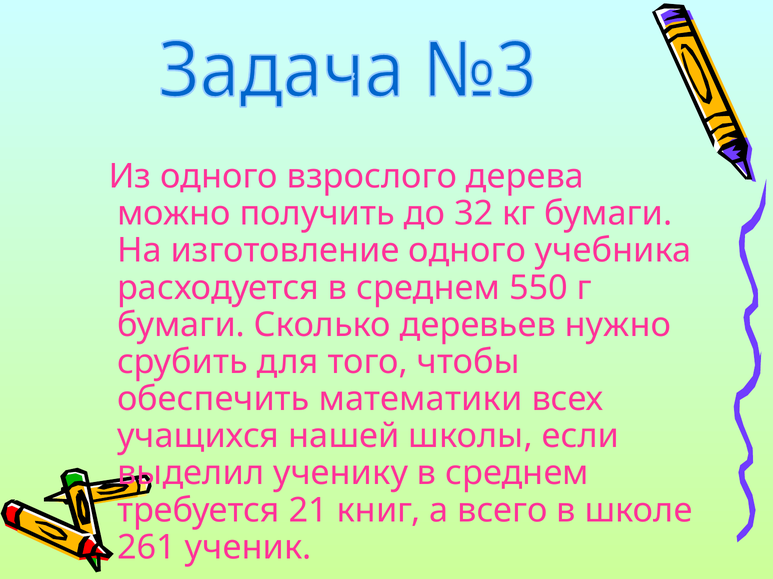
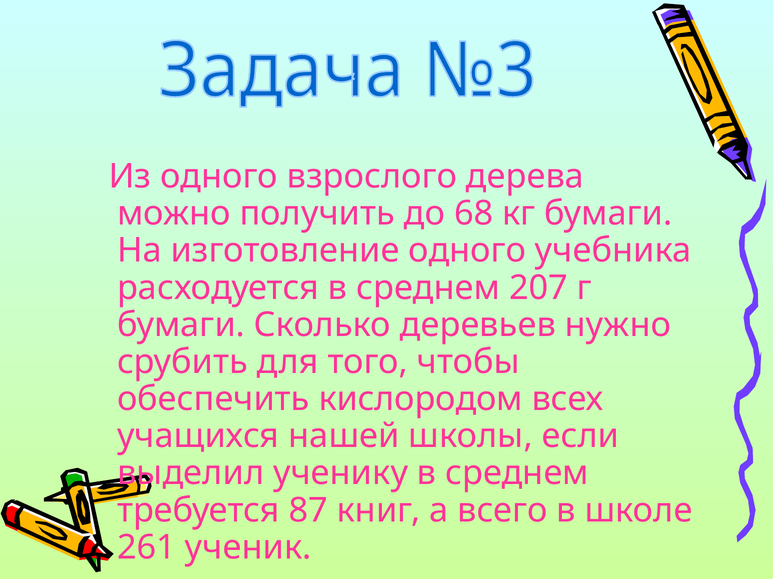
32: 32 -> 68
550: 550 -> 207
математики: математики -> кислородом
21: 21 -> 87
